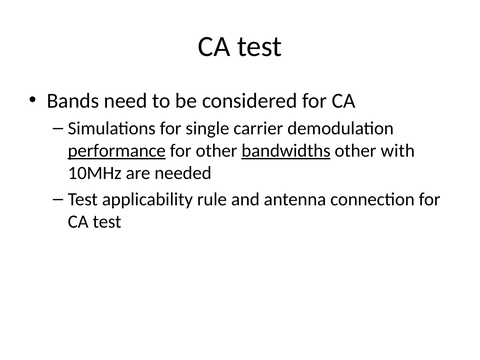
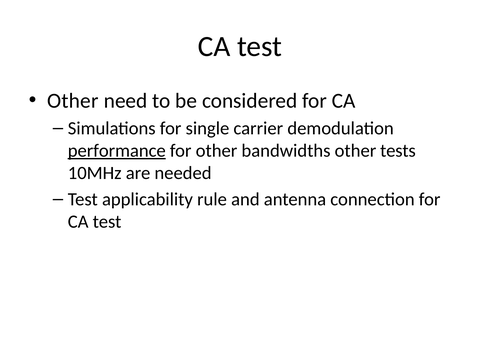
Bands at (73, 101): Bands -> Other
bandwidths underline: present -> none
with: with -> tests
